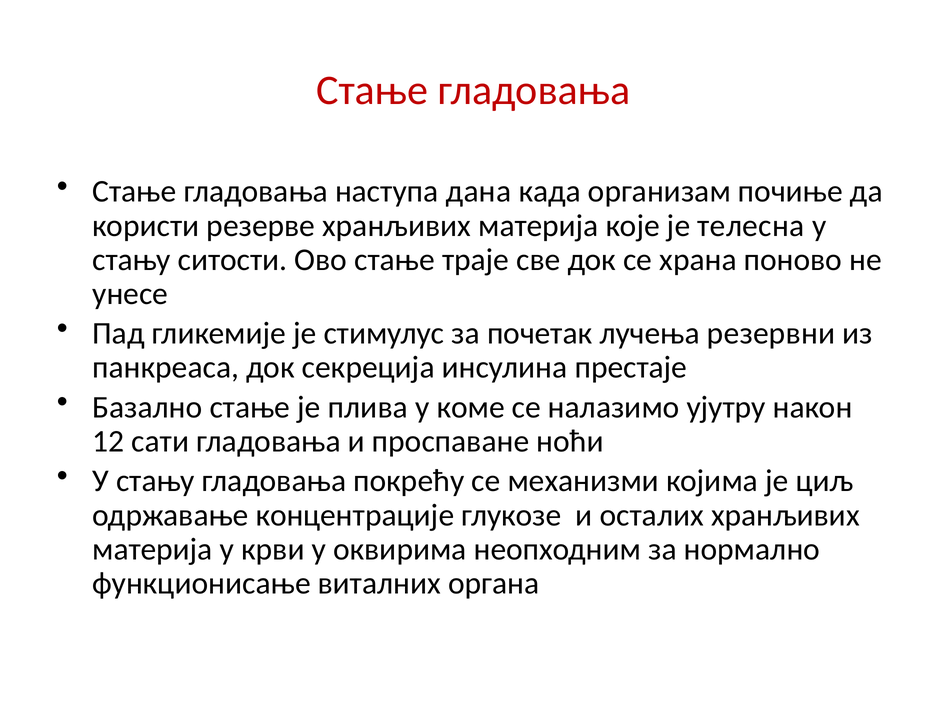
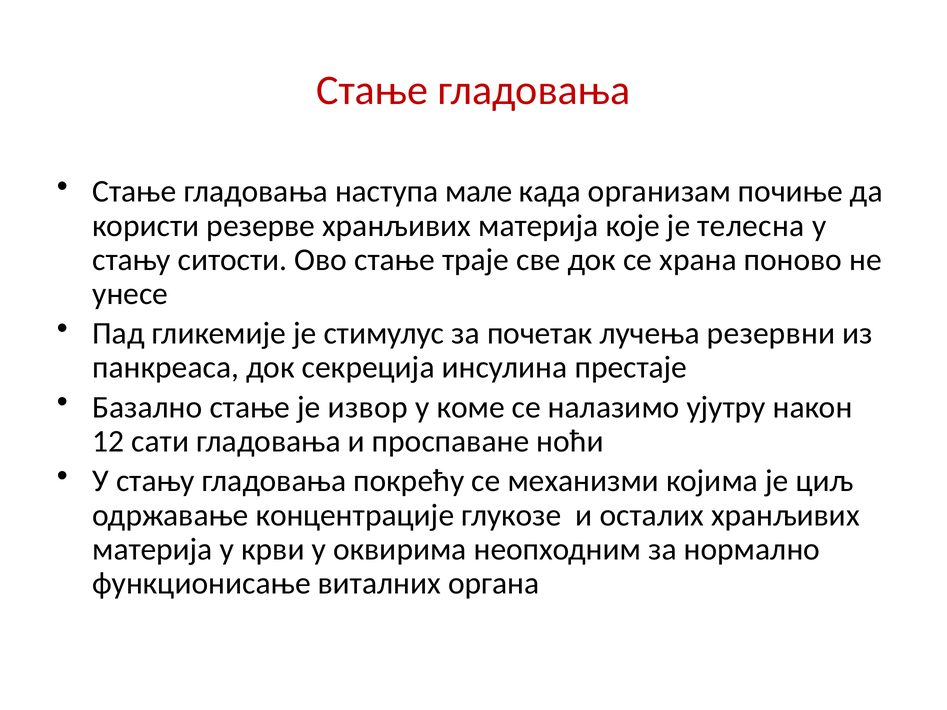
дана: дана -> мале
плива: плива -> извор
